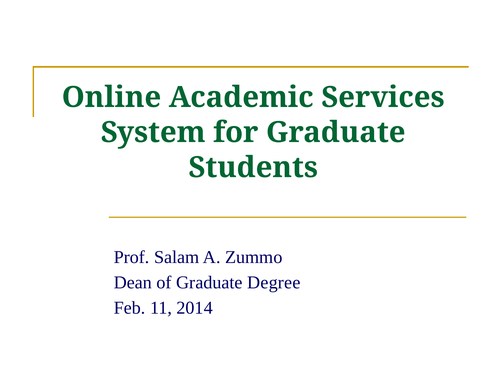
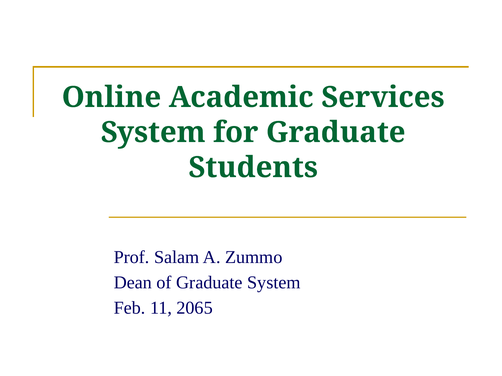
Graduate Degree: Degree -> System
2014: 2014 -> 2065
